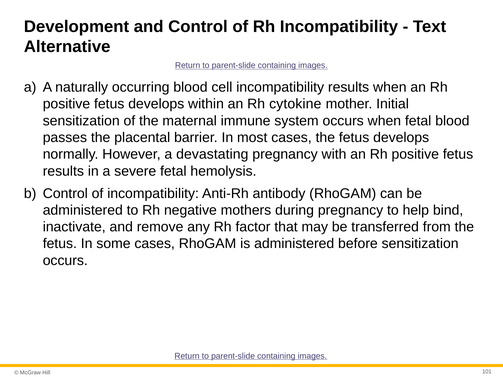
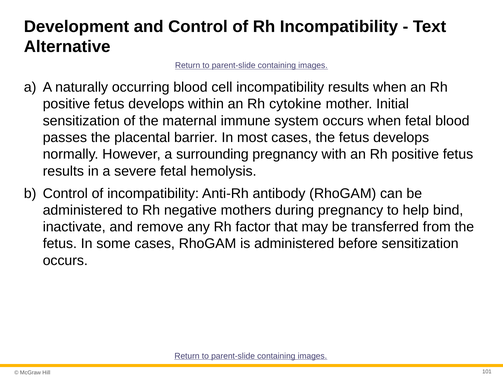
devastating: devastating -> surrounding
